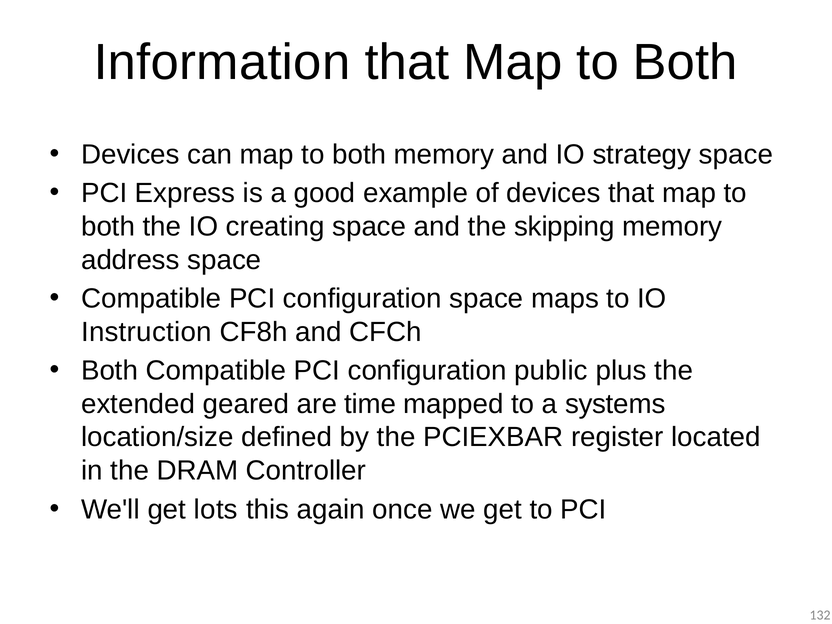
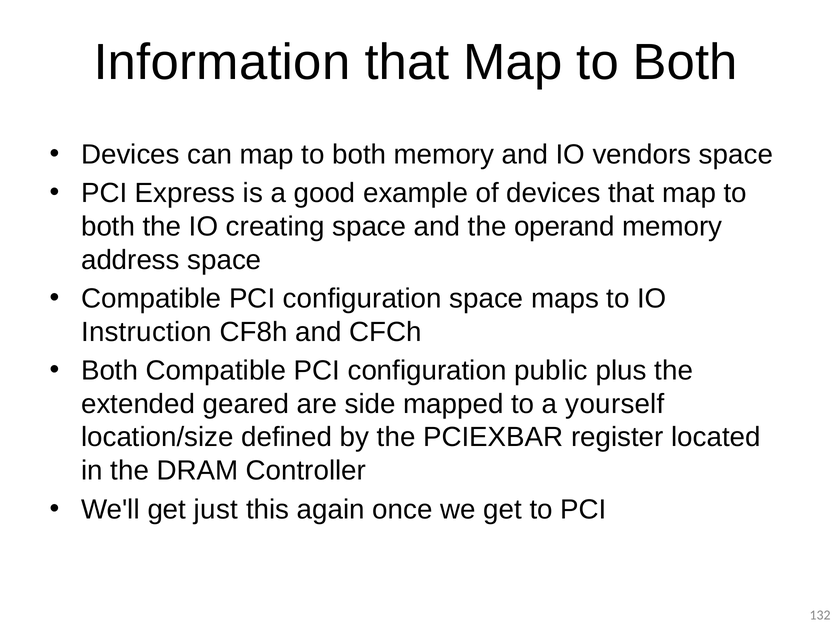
strategy: strategy -> vendors
skipping: skipping -> operand
time: time -> side
systems: systems -> yourself
lots: lots -> just
